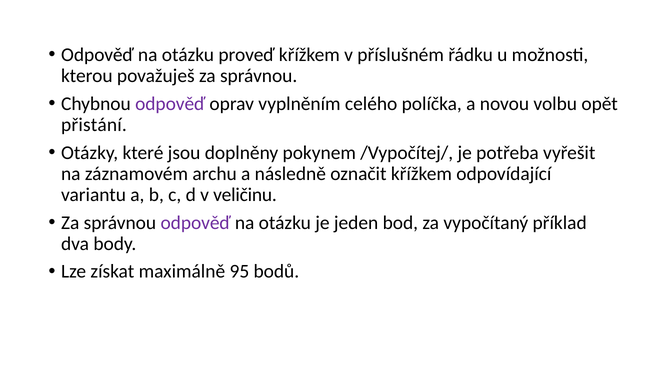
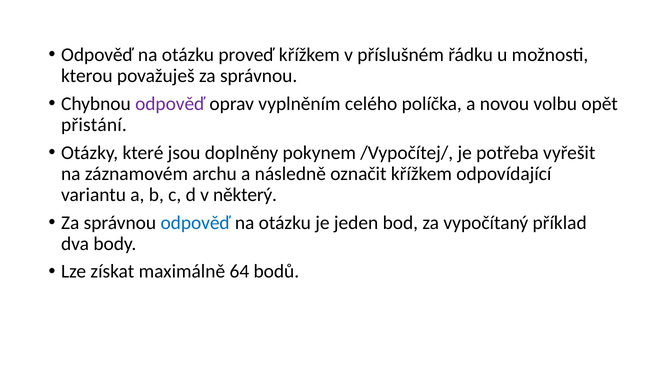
veličinu: veličinu -> některý
odpověď at (196, 222) colour: purple -> blue
95: 95 -> 64
